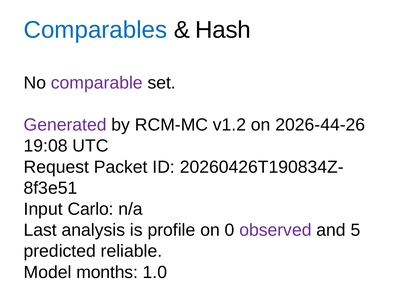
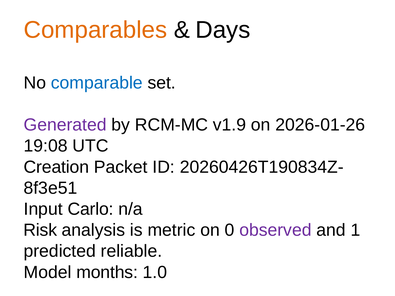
Comparables colour: blue -> orange
Hash: Hash -> Days
comparable colour: purple -> blue
v1.2: v1.2 -> v1.9
2026-44-26: 2026-44-26 -> 2026-01-26
Request: Request -> Creation
Last: Last -> Risk
profile: profile -> metric
5: 5 -> 1
